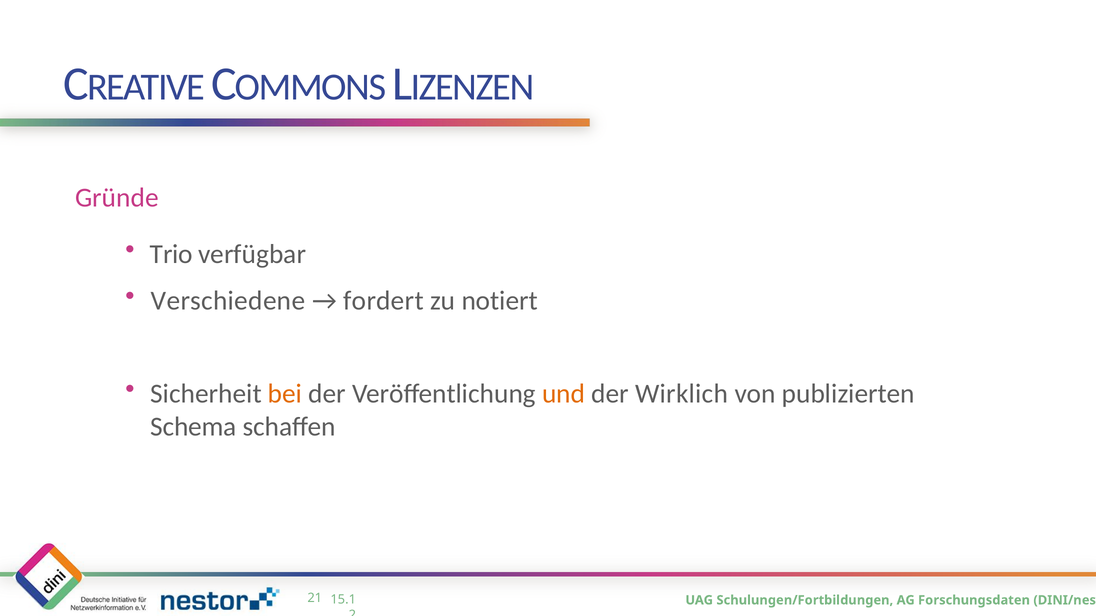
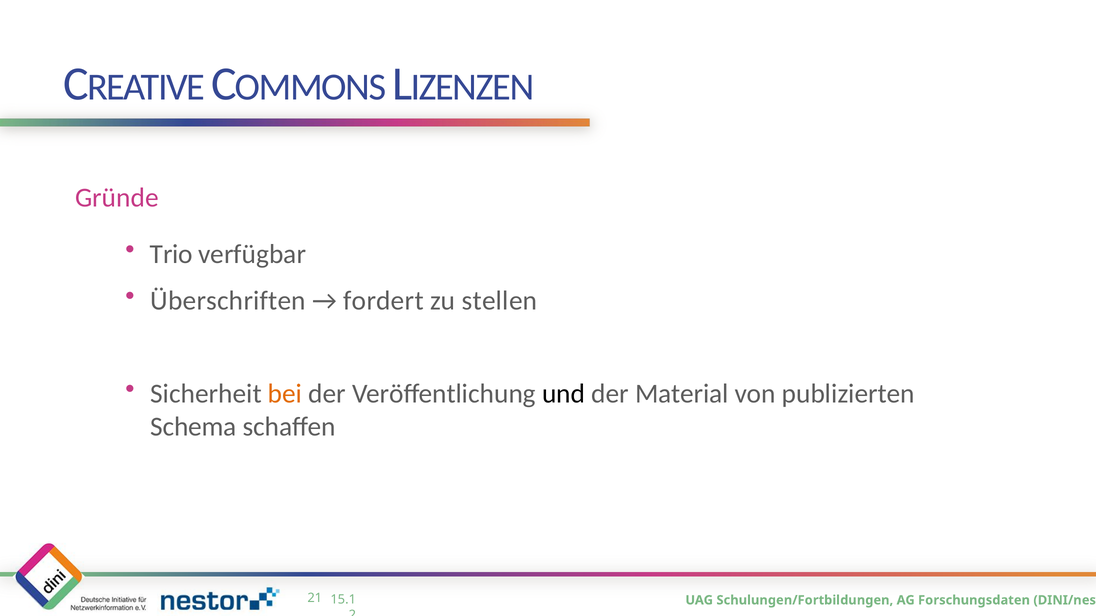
Verschiedene: Verschiedene -> Überschriften
notiert: notiert -> stellen
und colour: orange -> black
Wirklich: Wirklich -> Material
